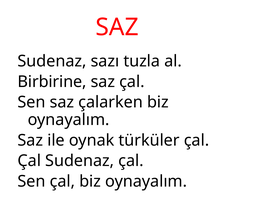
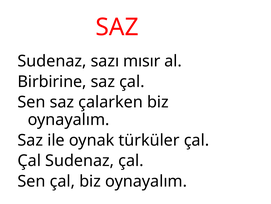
tuzla: tuzla -> mısır
